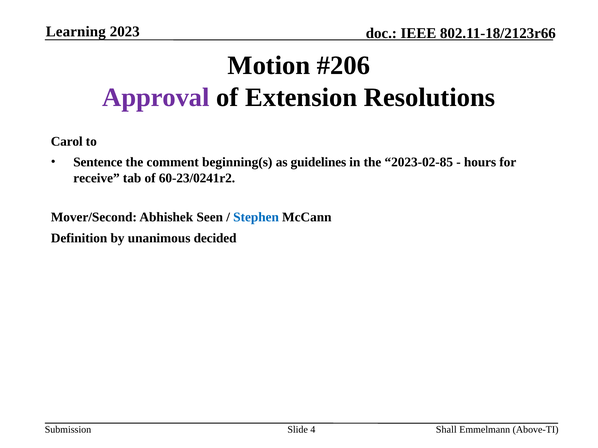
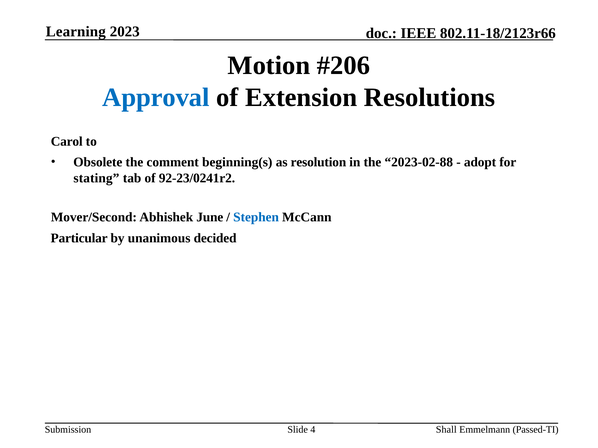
Approval colour: purple -> blue
Sentence: Sentence -> Obsolete
guidelines: guidelines -> resolution
2023-02-85: 2023-02-85 -> 2023-02-88
hours: hours -> adopt
receive: receive -> stating
60-23/0241r2: 60-23/0241r2 -> 92-23/0241r2
Seen: Seen -> June
Definition: Definition -> Particular
Above-TI: Above-TI -> Passed-TI
